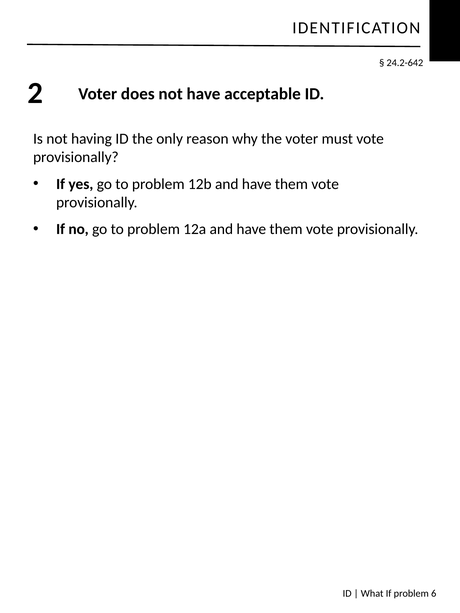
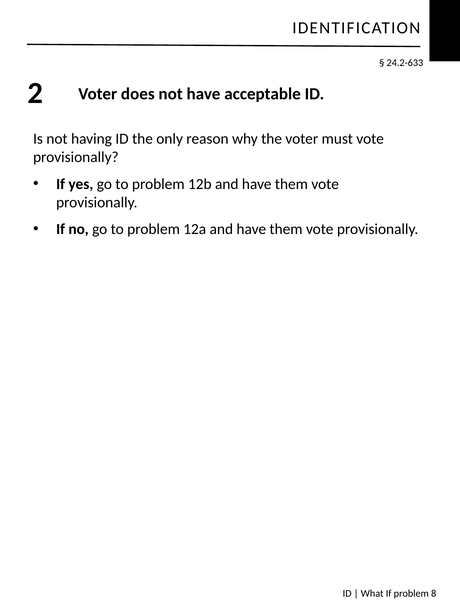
24.2-642: 24.2-642 -> 24.2-633
6: 6 -> 8
